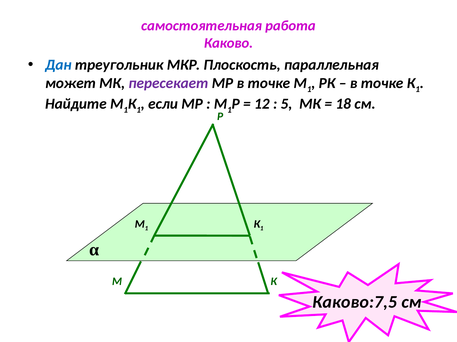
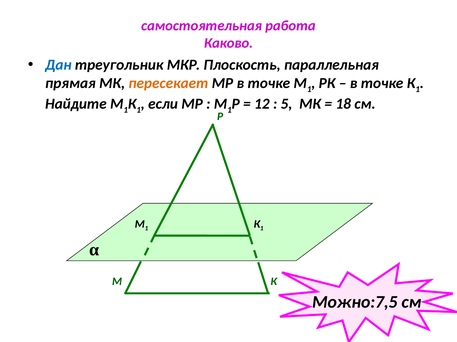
может: может -> прямая
пересекает colour: purple -> orange
Каково:7,5: Каково:7,5 -> Можно:7,5
